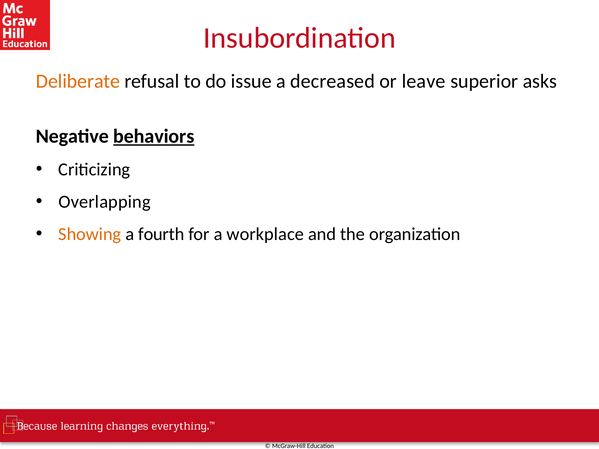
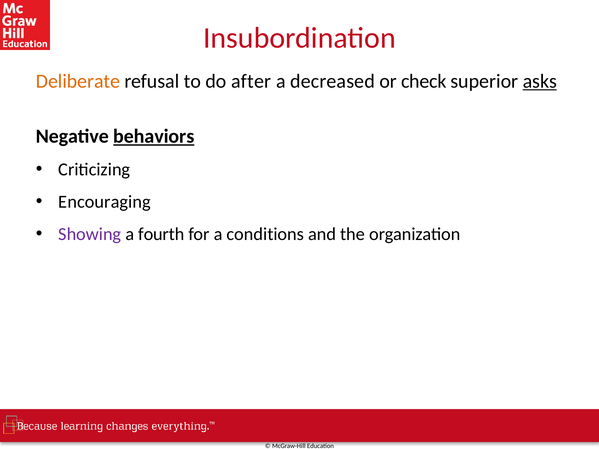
issue: issue -> after
leave: leave -> check
asks underline: none -> present
Overlapping: Overlapping -> Encouraging
Showing colour: orange -> purple
workplace: workplace -> conditions
